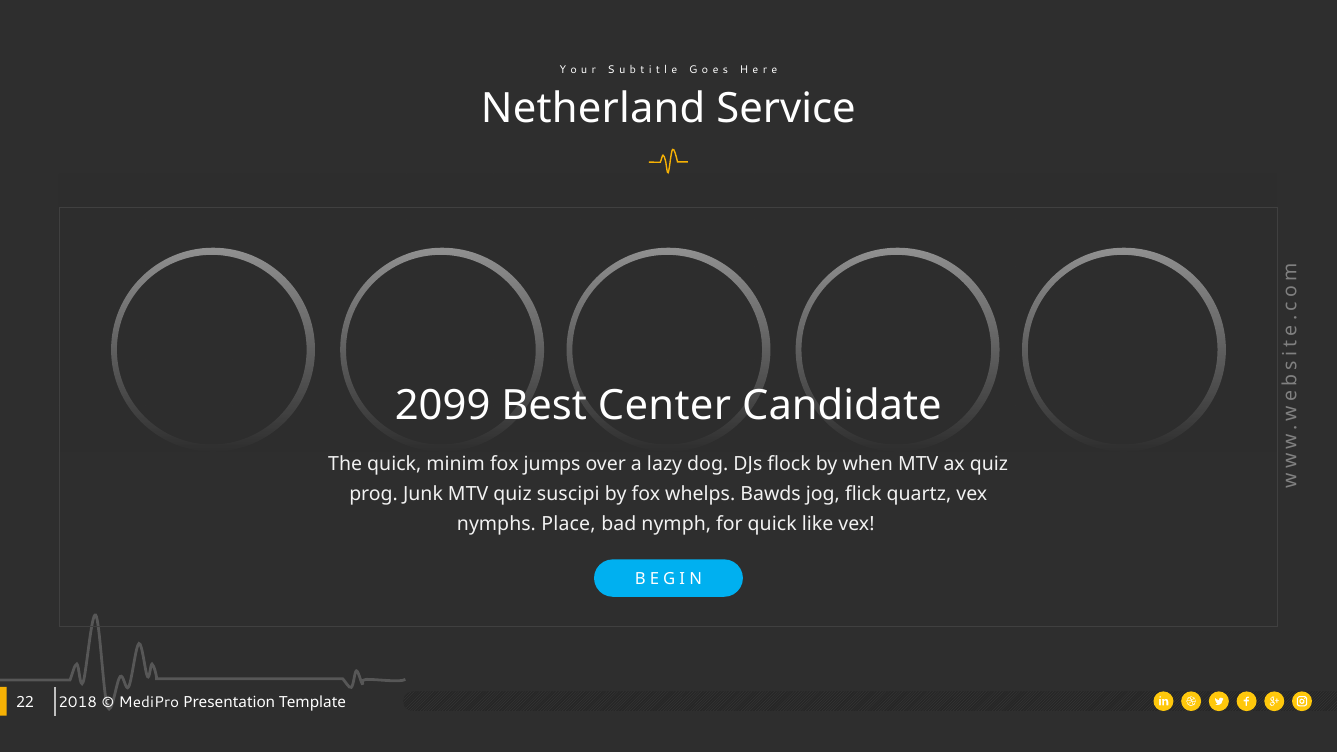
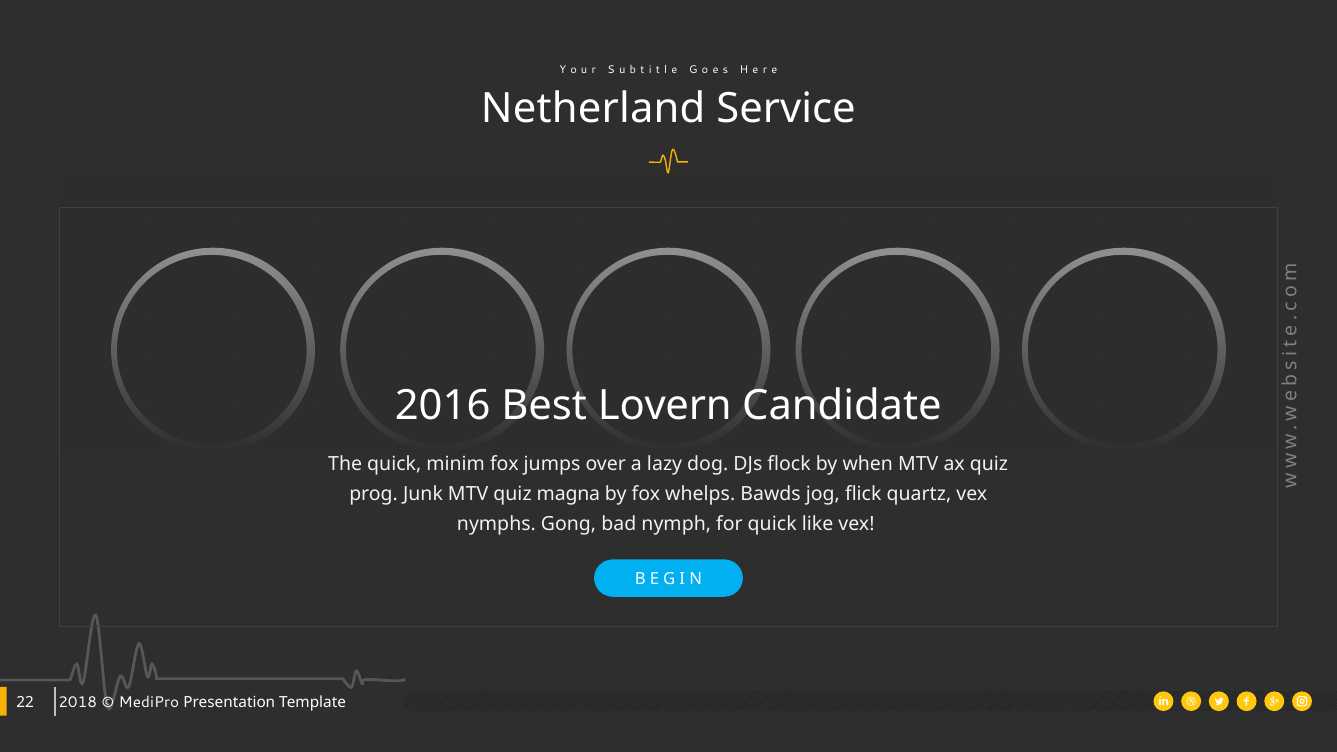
2099: 2099 -> 2016
Center: Center -> Lovern
suscipi: suscipi -> magna
Place: Place -> Gong
